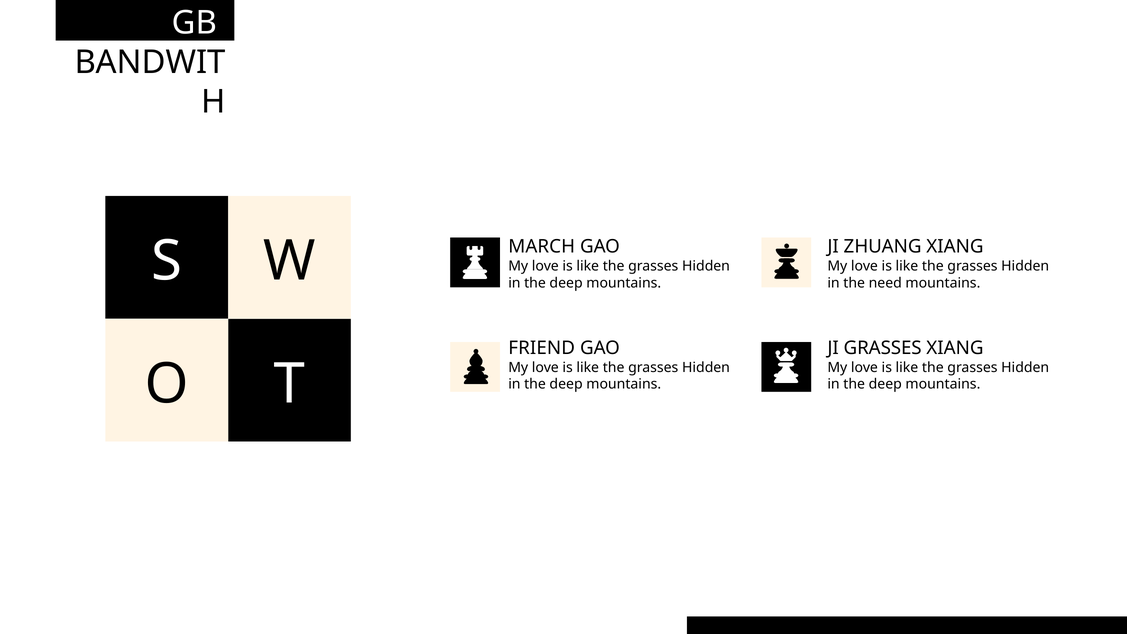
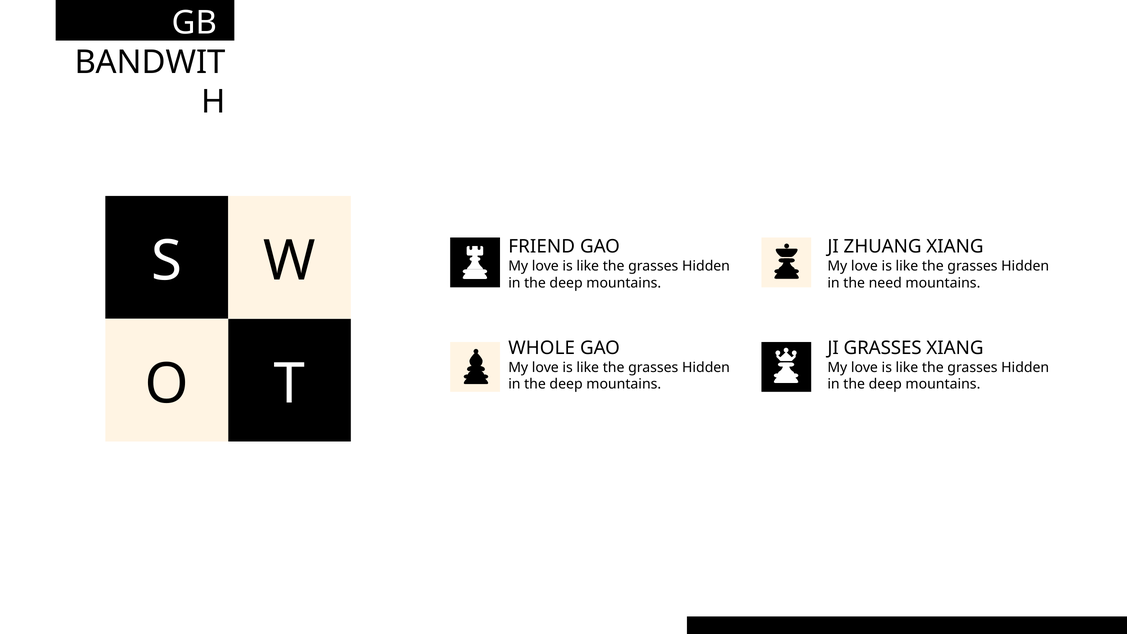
MARCH: MARCH -> FRIEND
FRIEND: FRIEND -> WHOLE
